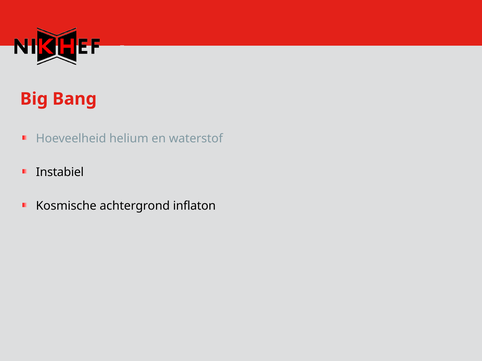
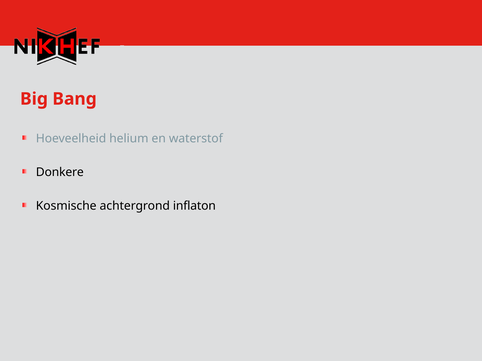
Instabiel: Instabiel -> Donkere
